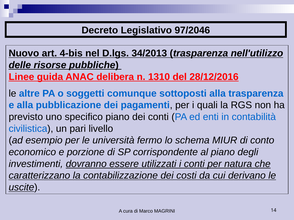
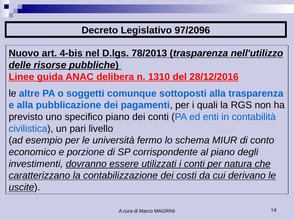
97/2046: 97/2046 -> 97/2096
34/2013: 34/2013 -> 78/2013
